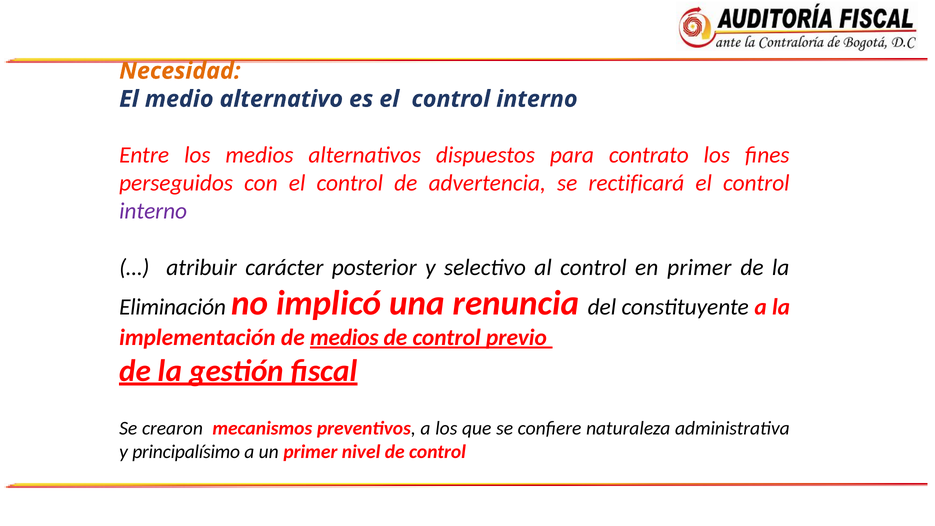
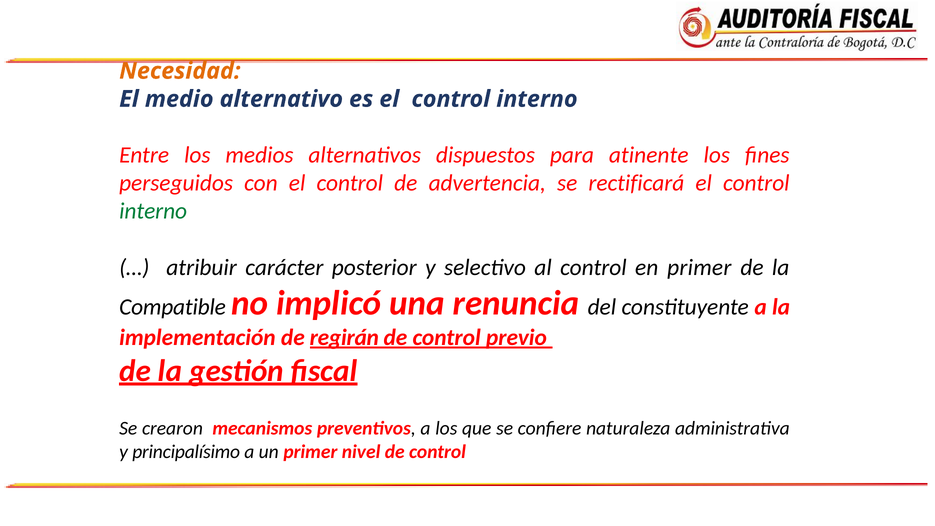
contrato: contrato -> atinente
interno at (153, 211) colour: purple -> green
Eliminación: Eliminación -> Compatible
de medios: medios -> regirán
